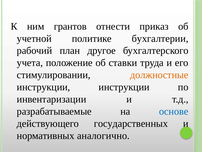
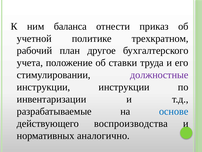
грантов: грантов -> баланса
бухгалтерии: бухгалтерии -> трехкратном
должностные colour: orange -> purple
государственных: государственных -> воспроизводства
